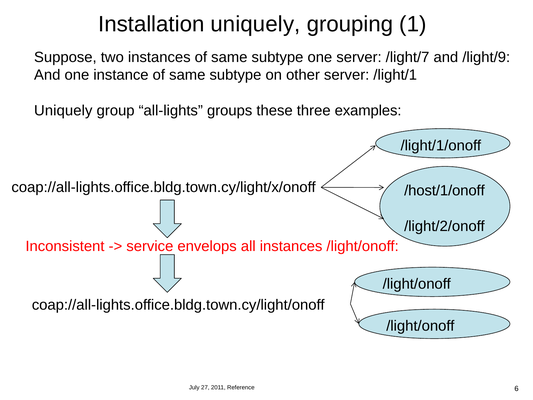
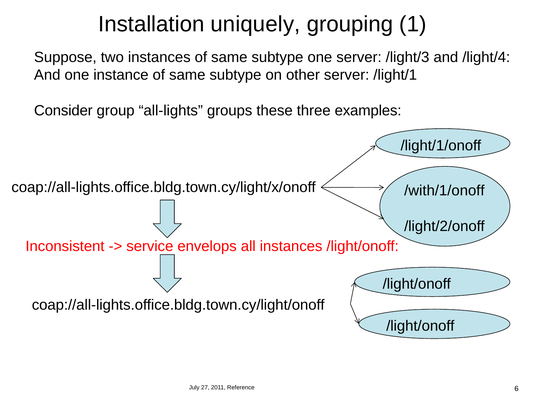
/light/7: /light/7 -> /light/3
/light/9: /light/9 -> /light/4
Uniquely at (63, 110): Uniquely -> Consider
/host/1/onoff: /host/1/onoff -> /with/1/onoff
